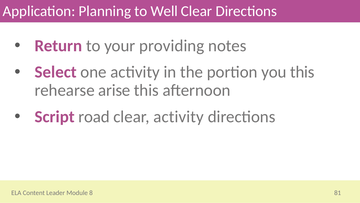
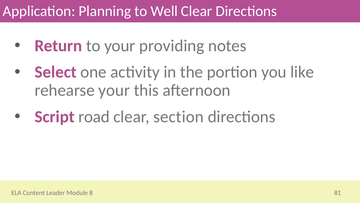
you this: this -> like
rehearse arise: arise -> your
clear activity: activity -> section
